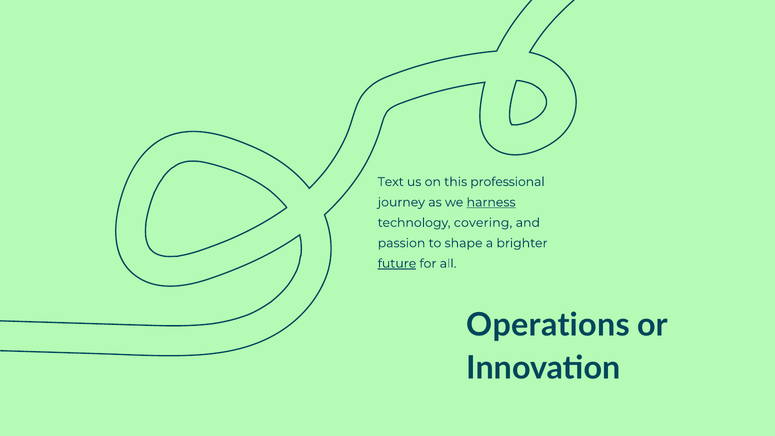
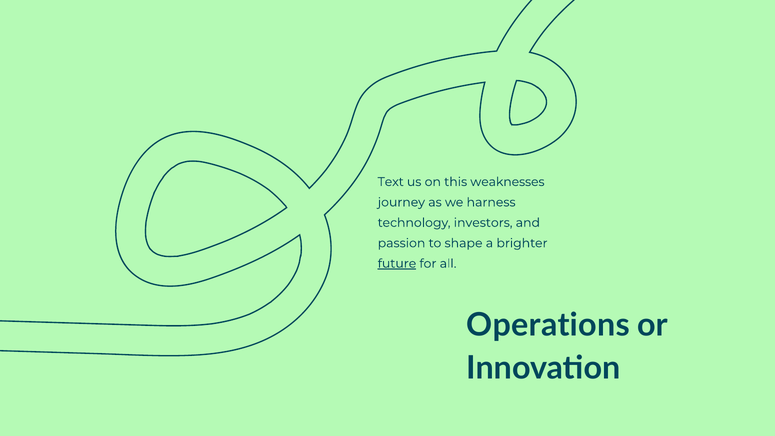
professional: professional -> weaknesses
harness underline: present -> none
covering: covering -> investors
